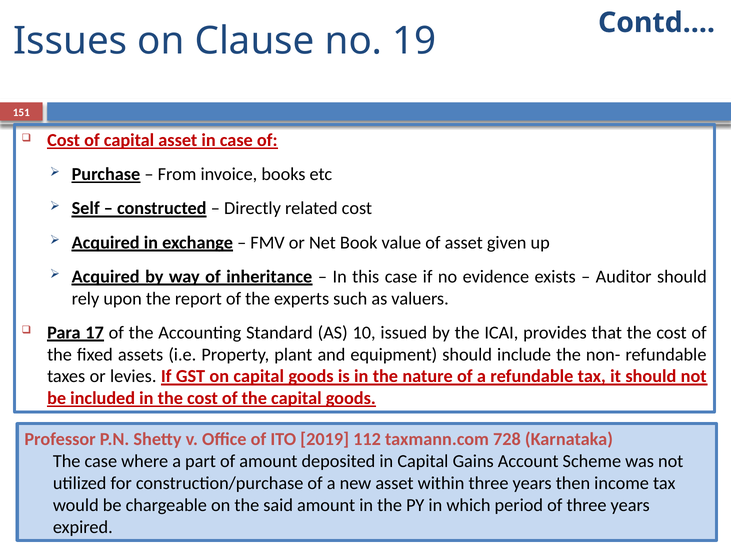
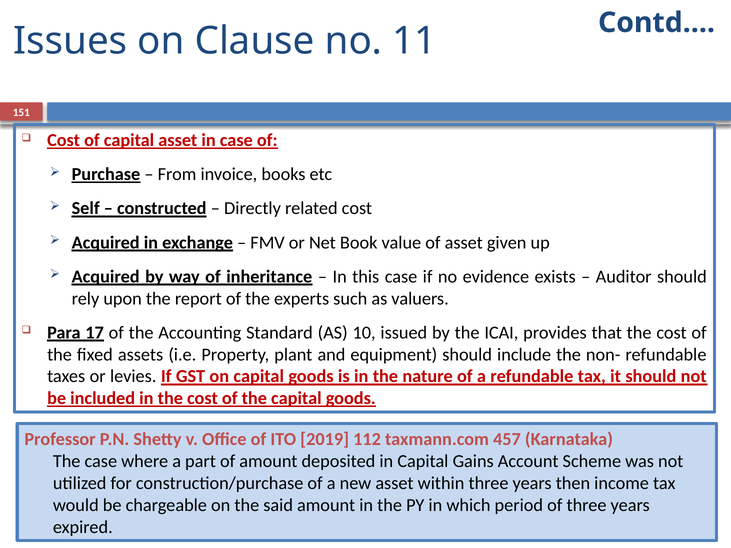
19: 19 -> 11
728: 728 -> 457
